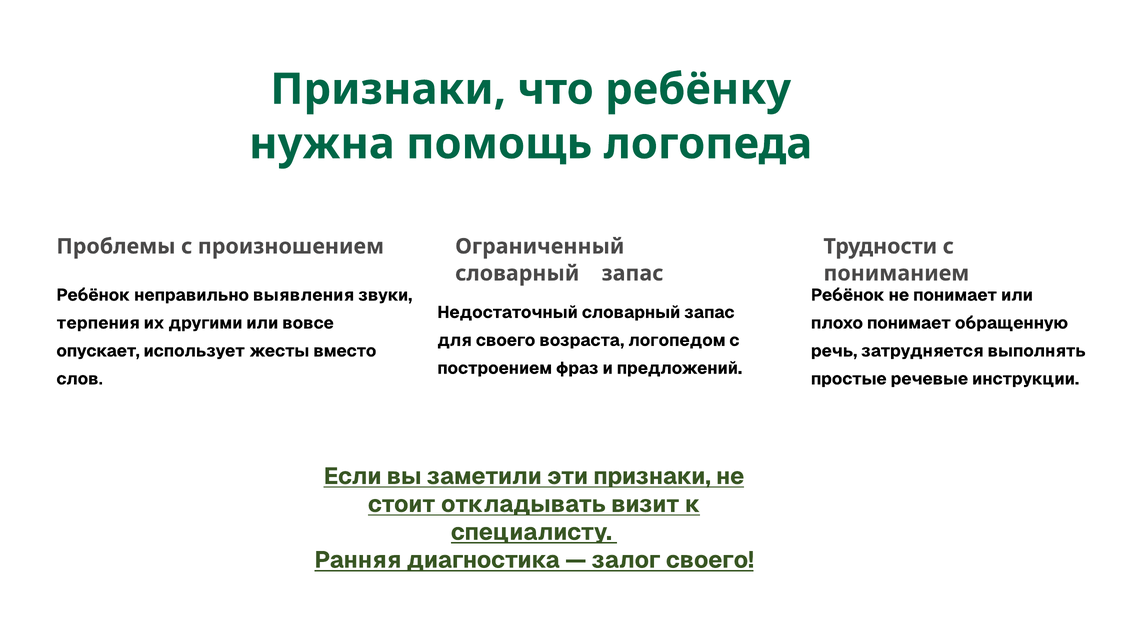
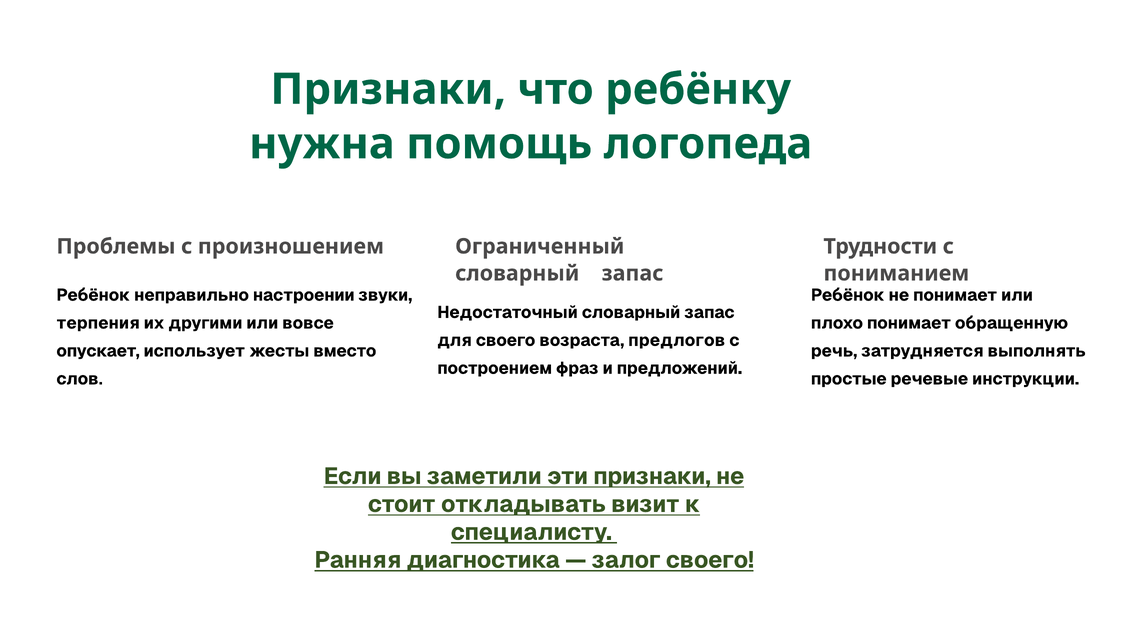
выявления: выявления -> настроении
логопедом: логопедом -> предлогов
